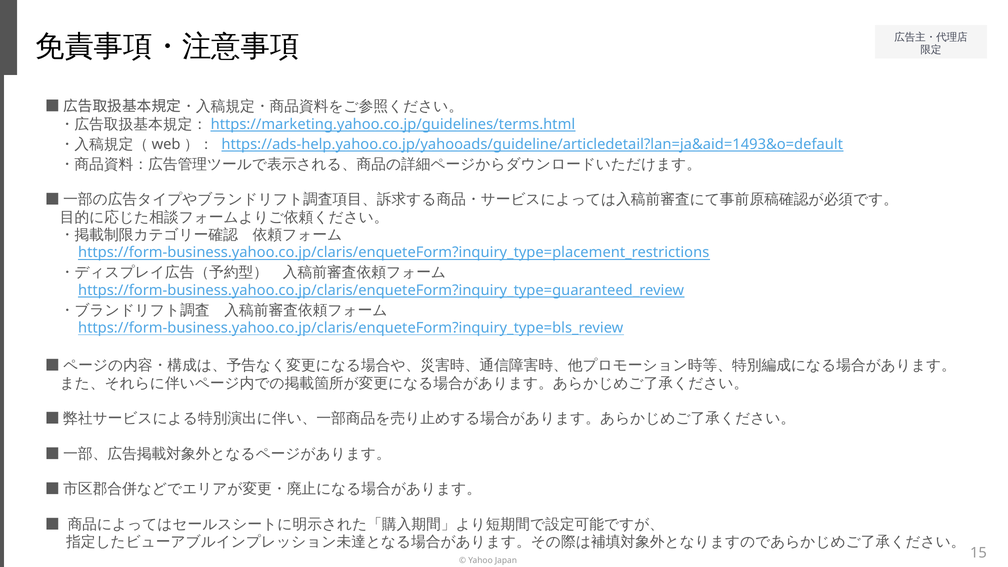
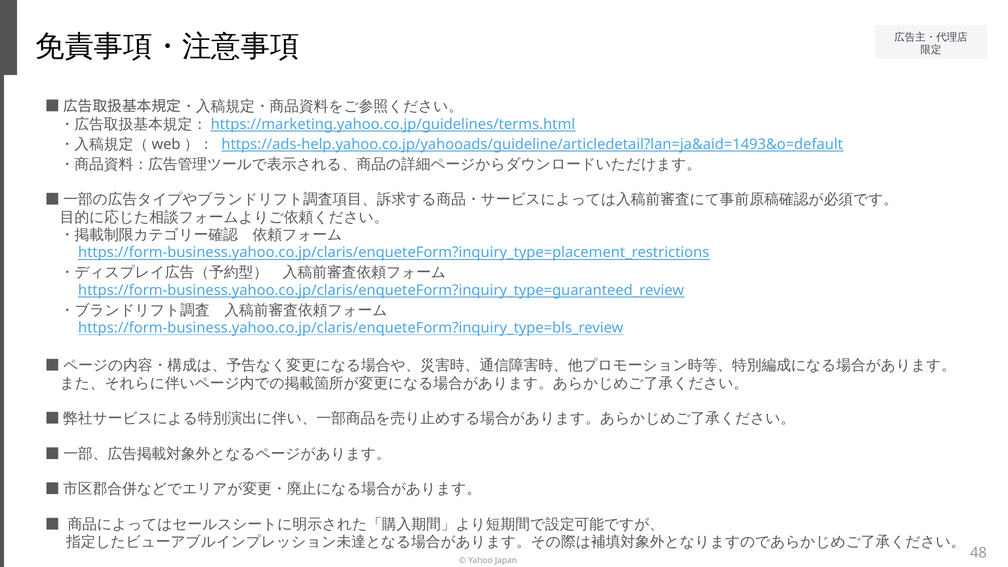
15: 15 -> 48
